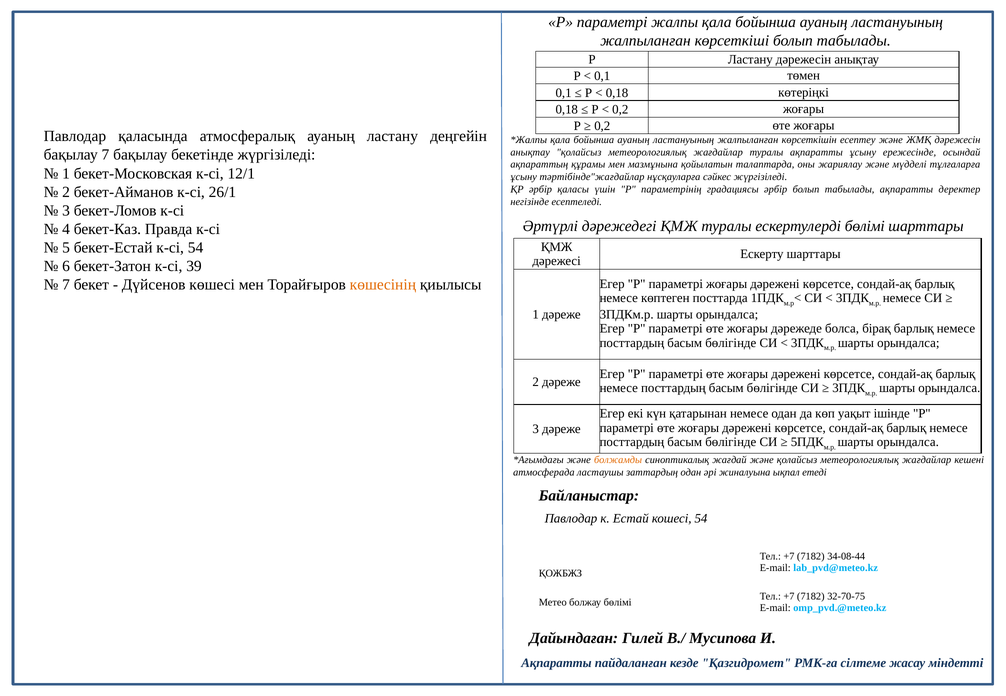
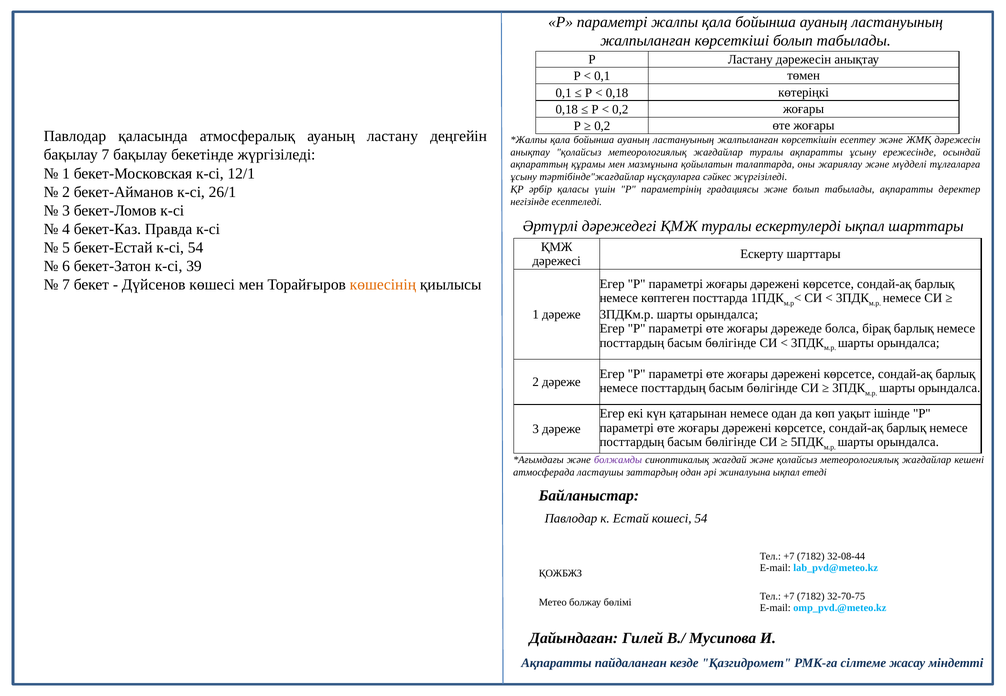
градациясы әрбір: әрбір -> және
ескертулерді бөлімі: бөлімі -> ықпал
болжамды colour: orange -> purple
34-08-44: 34-08-44 -> 32-08-44
